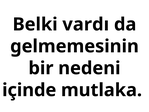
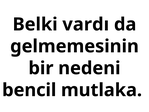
içinde: içinde -> bencil
